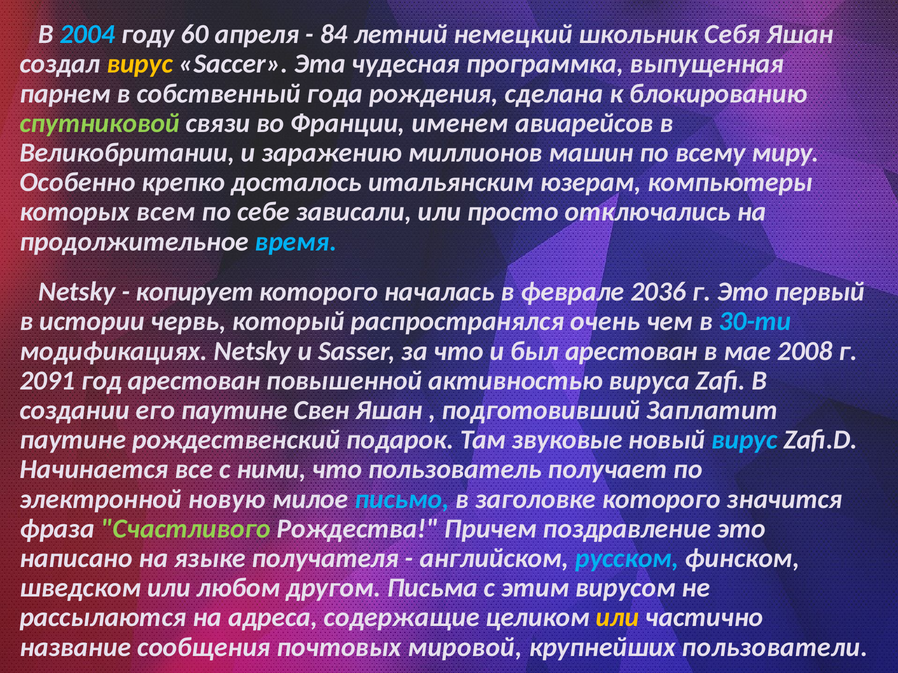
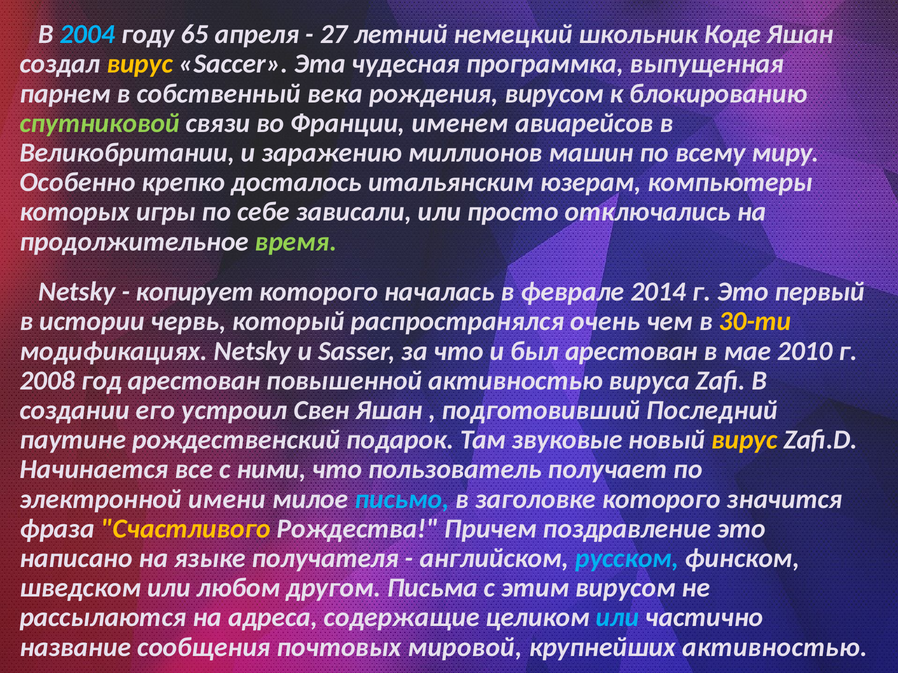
60: 60 -> 65
84: 84 -> 27
Себя: Себя -> Коде
года: года -> века
рождения сделана: сделана -> вирусом
всем: всем -> игры
время colour: light blue -> light green
2036: 2036 -> 2014
30-ти colour: light blue -> yellow
2008: 2008 -> 2010
2091: 2091 -> 2008
его паутине: паутине -> устроил
Заплатит: Заплатит -> Последний
вирус at (744, 440) colour: light blue -> yellow
новую: новую -> имени
Счастливого colour: light green -> yellow
или at (617, 618) colour: yellow -> light blue
крупнейших пользователи: пользователи -> активностью
